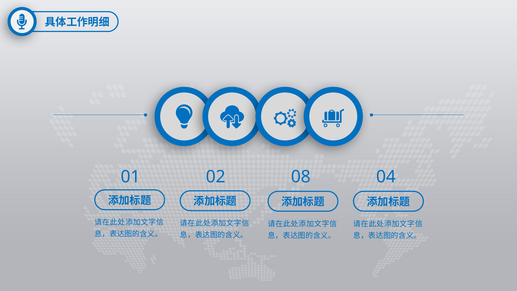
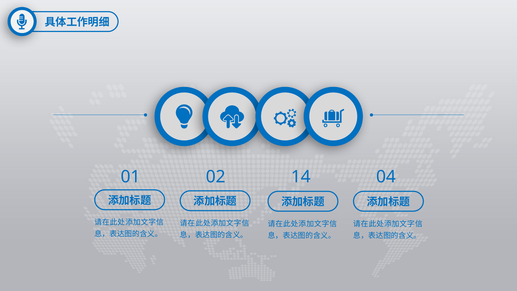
08: 08 -> 14
